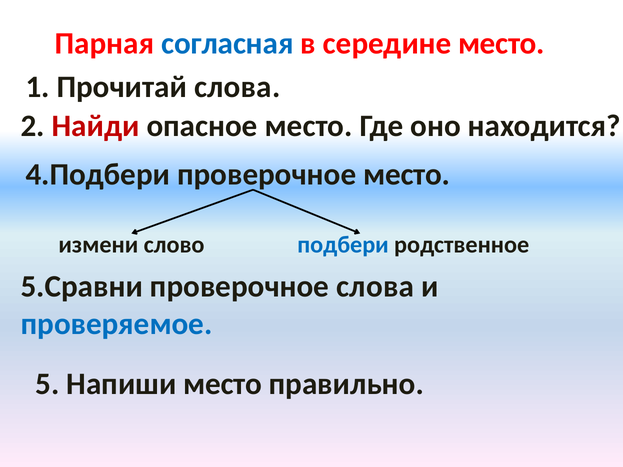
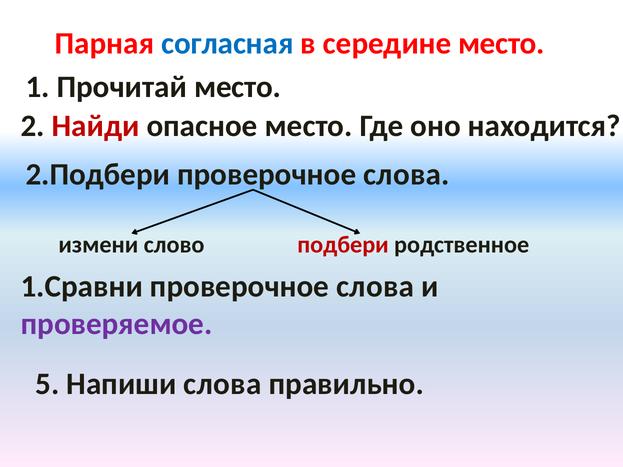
Прочитай слова: слова -> место
4.Подбери: 4.Подбери -> 2.Подбери
место at (407, 175): место -> слова
подбери colour: blue -> red
5.Сравни: 5.Сравни -> 1.Сравни
проверяемое colour: blue -> purple
Напиши место: место -> слова
